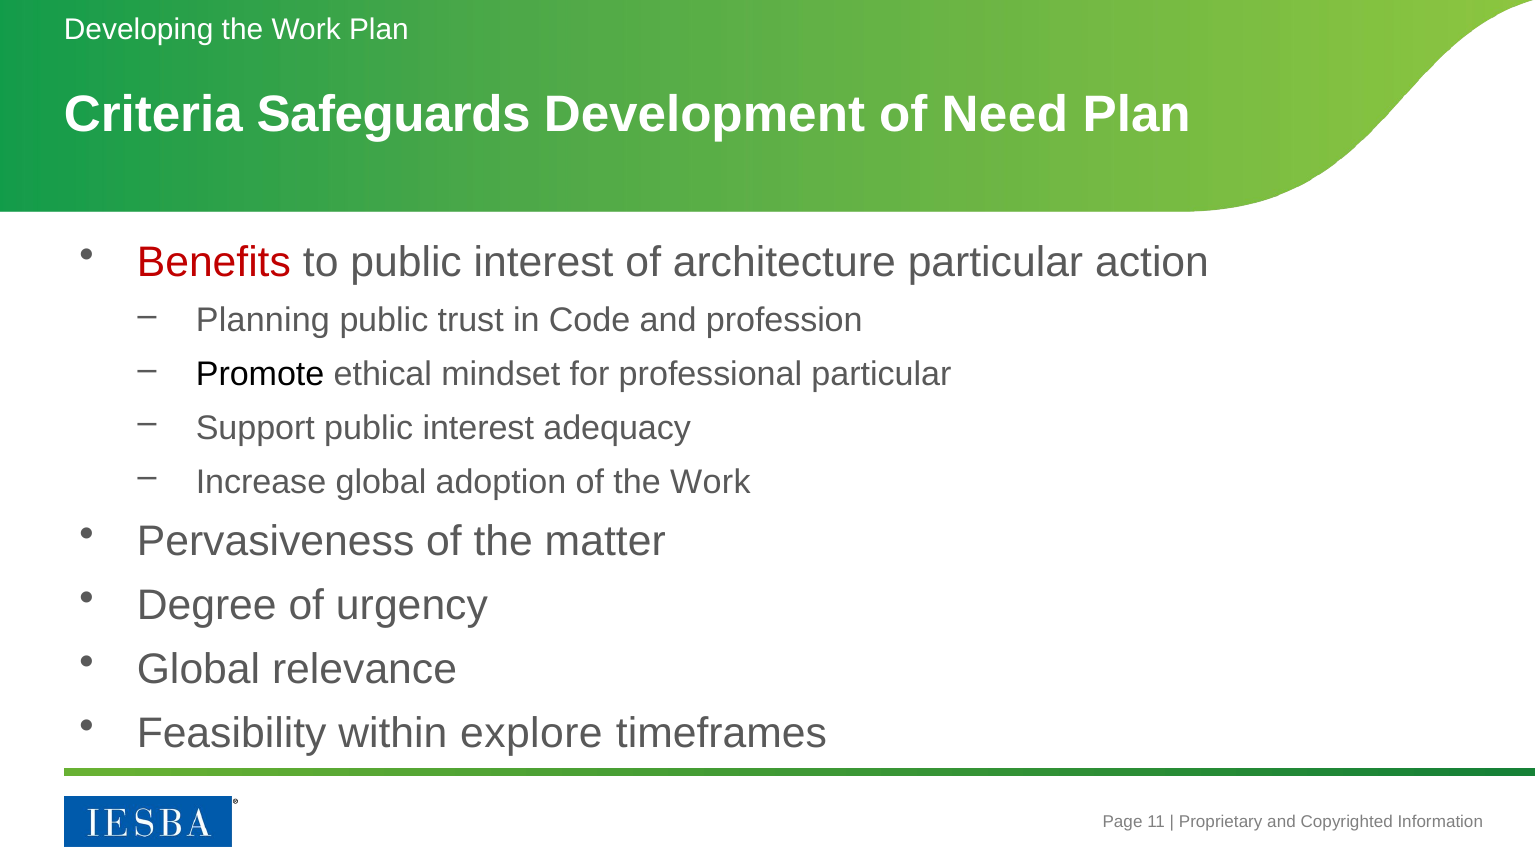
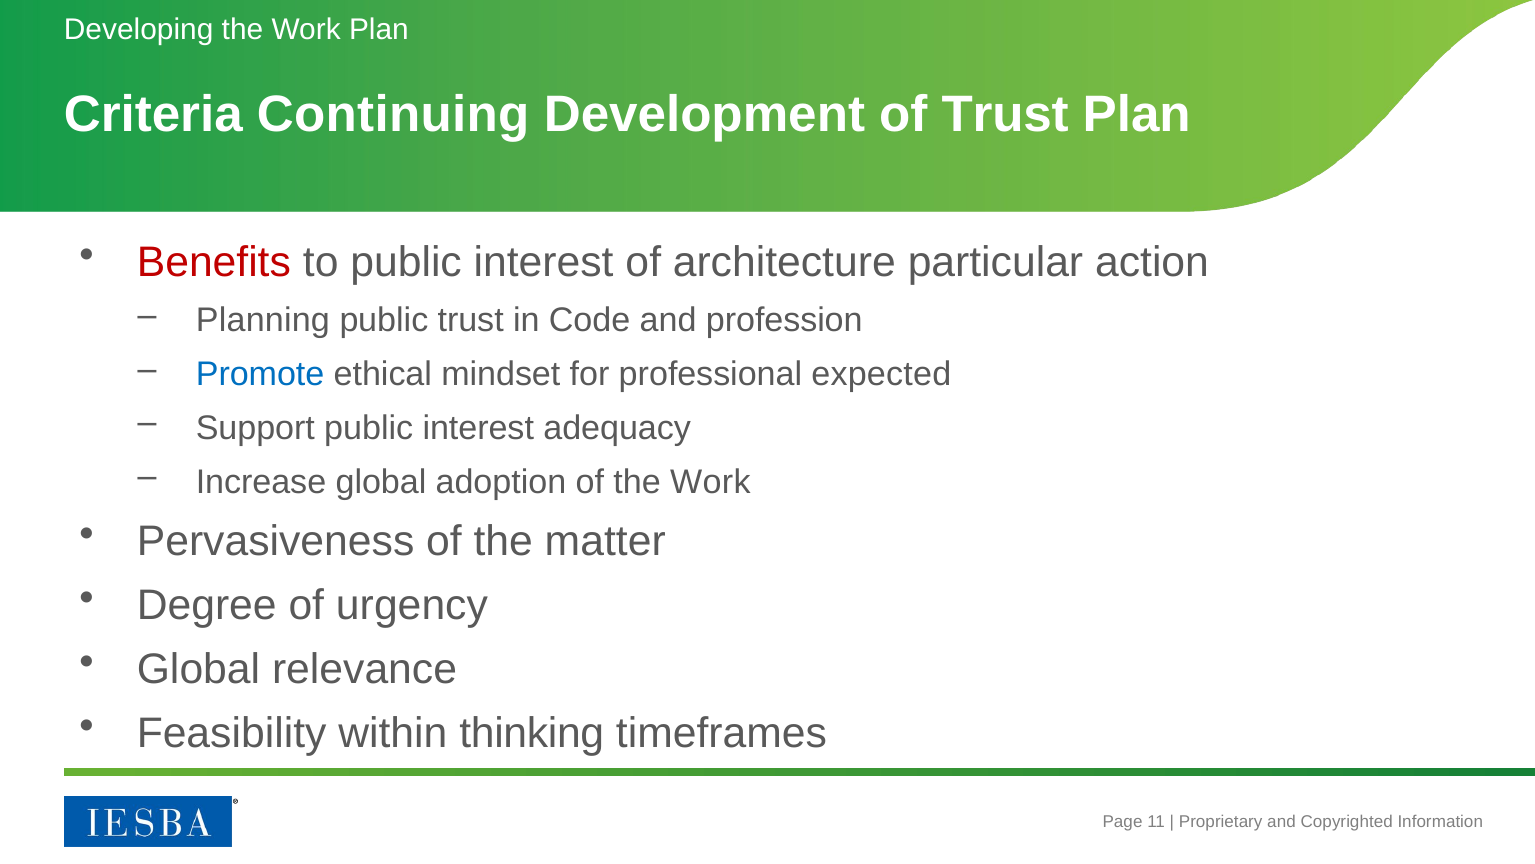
Safeguards: Safeguards -> Continuing
of Need: Need -> Trust
Promote colour: black -> blue
professional particular: particular -> expected
explore: explore -> thinking
